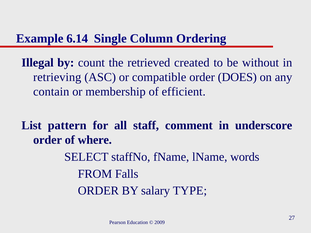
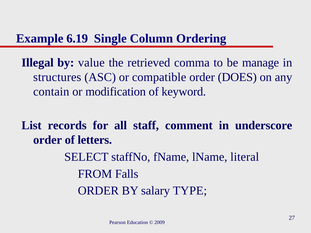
6.14: 6.14 -> 6.19
count: count -> value
created: created -> comma
without: without -> manage
retrieving: retrieving -> structures
membership: membership -> modification
efficient: efficient -> keyword
pattern: pattern -> records
where: where -> letters
words: words -> literal
